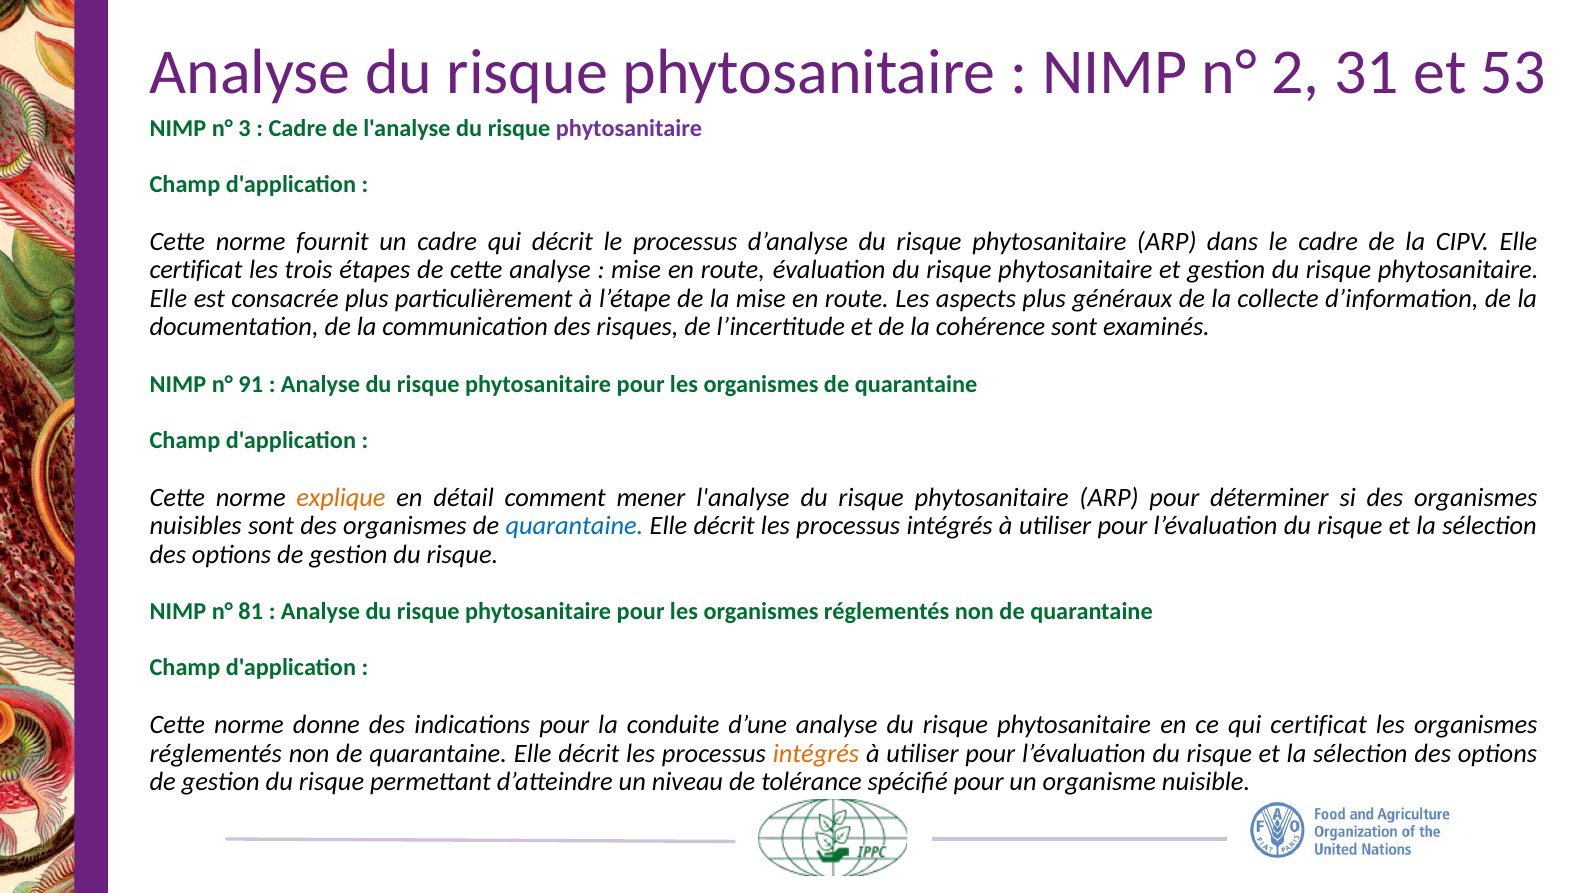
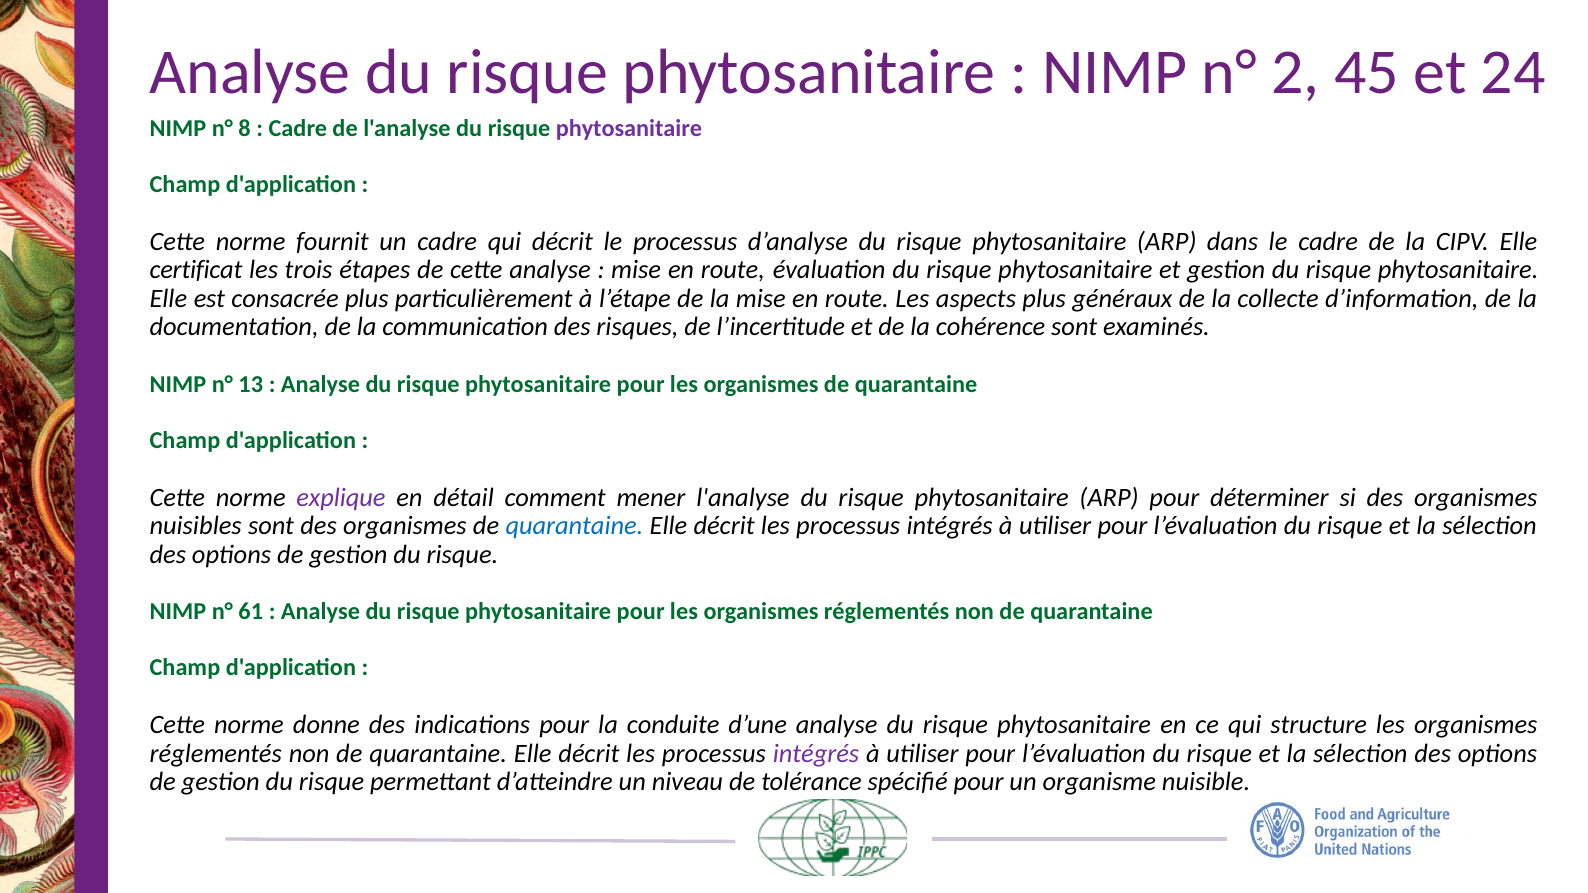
31: 31 -> 45
53: 53 -> 24
3: 3 -> 8
91: 91 -> 13
explique colour: orange -> purple
81: 81 -> 61
qui certificat: certificat -> structure
intégrés at (816, 754) colour: orange -> purple
